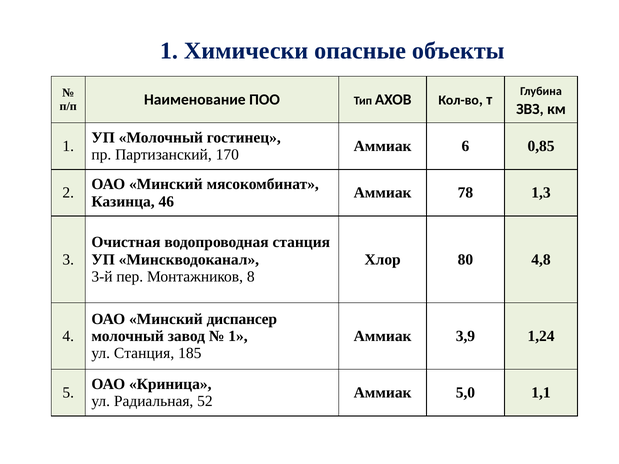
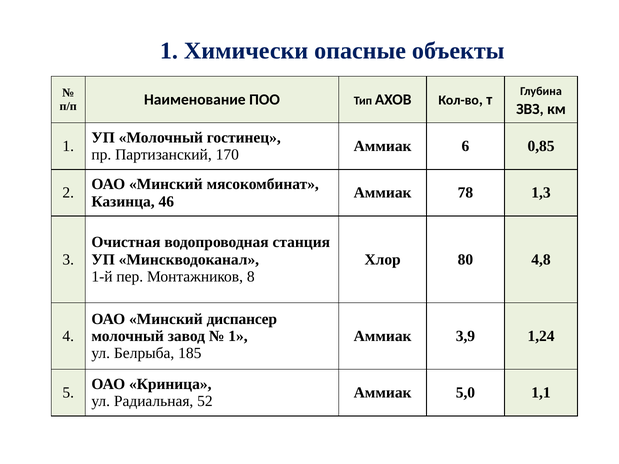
3-й: 3-й -> 1-й
ул Станция: Станция -> Белрыба
